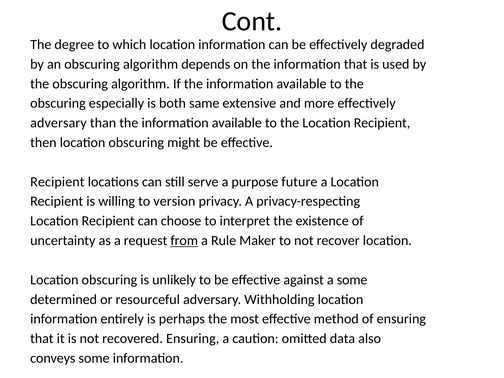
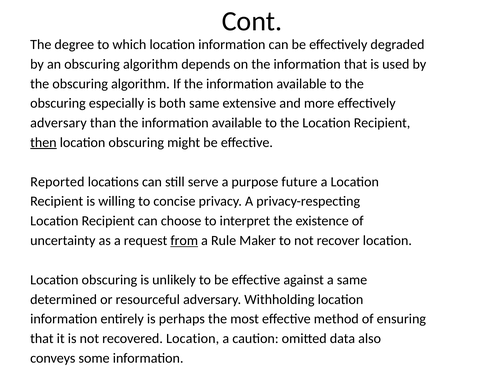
then underline: none -> present
Recipient at (57, 182): Recipient -> Reported
version: version -> concise
a some: some -> same
recovered Ensuring: Ensuring -> Location
